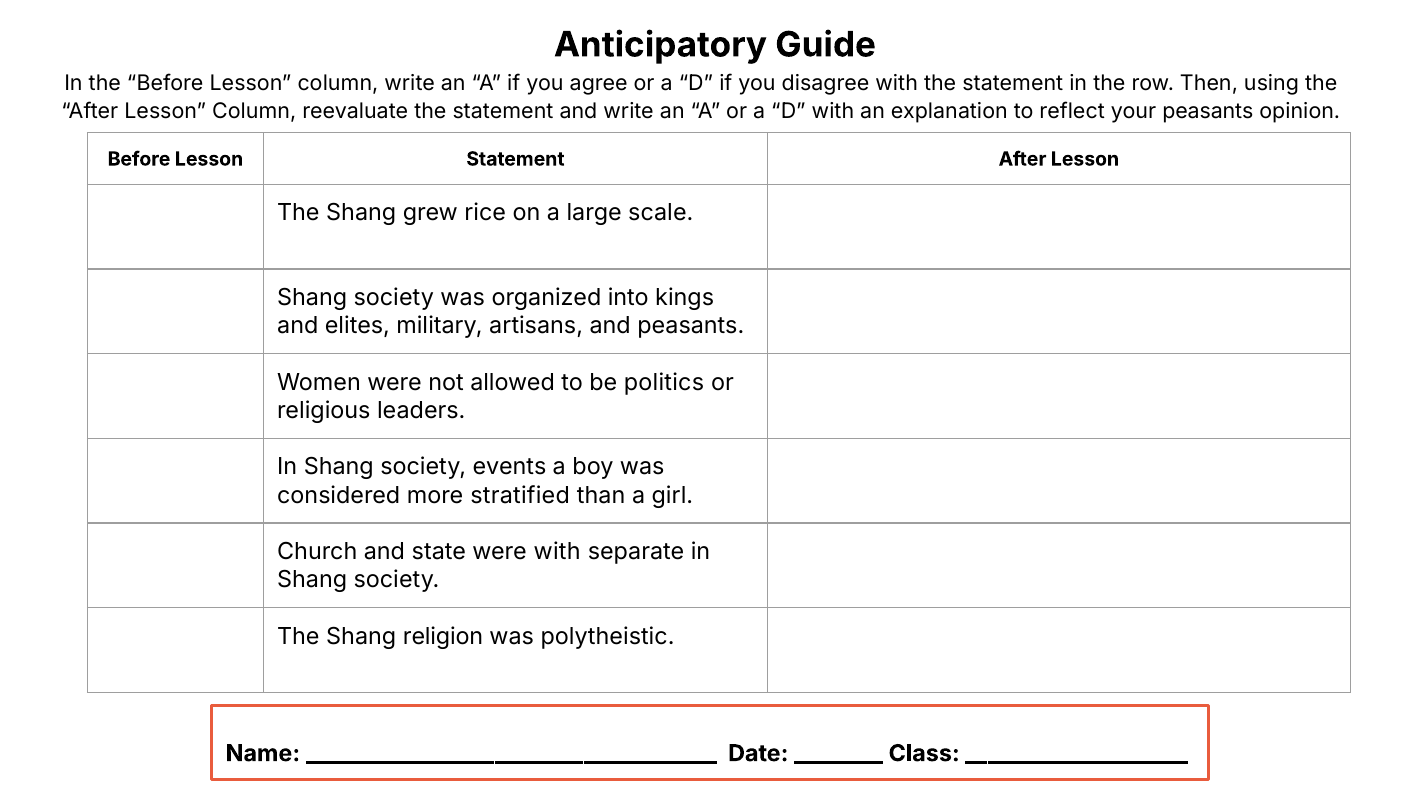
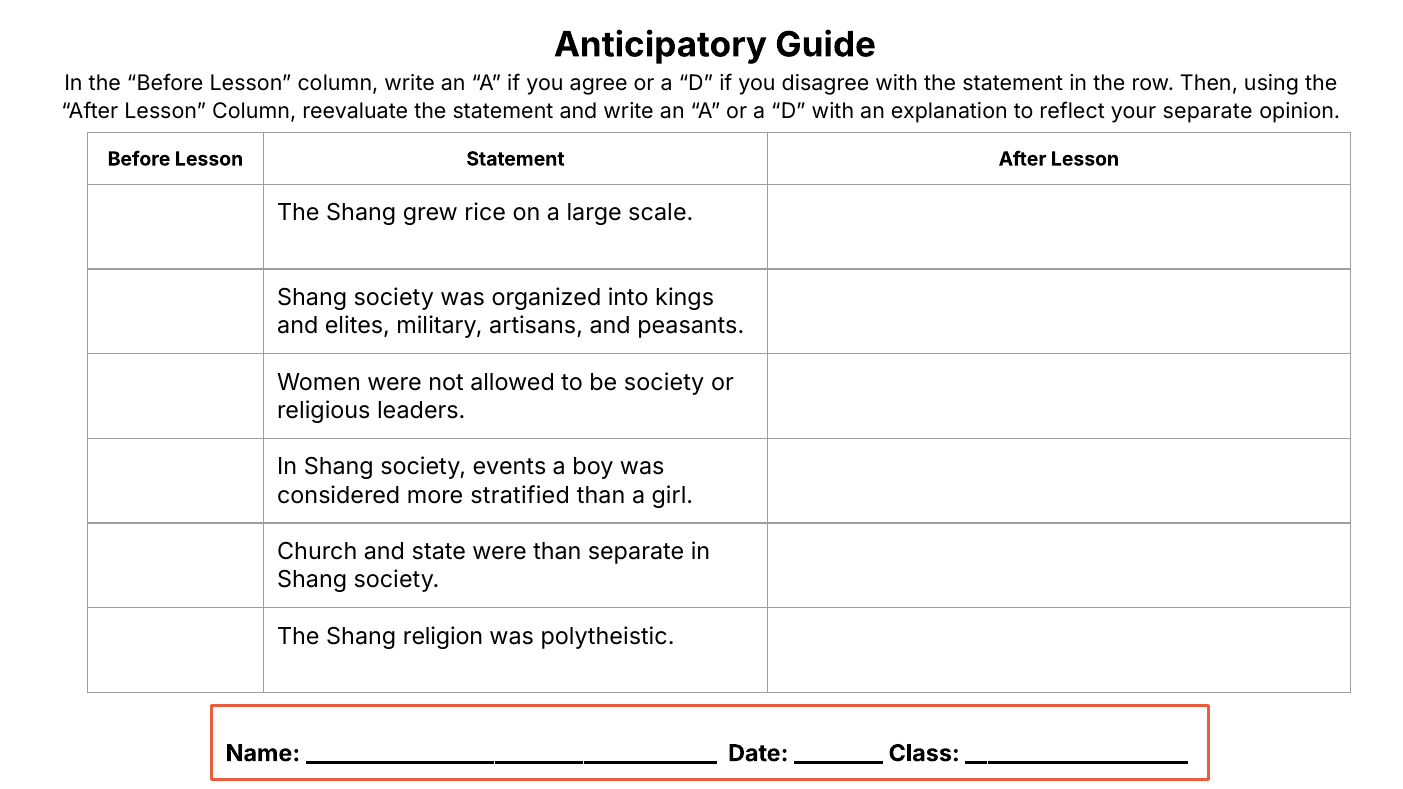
your peasants: peasants -> separate
be politics: politics -> society
were with: with -> than
